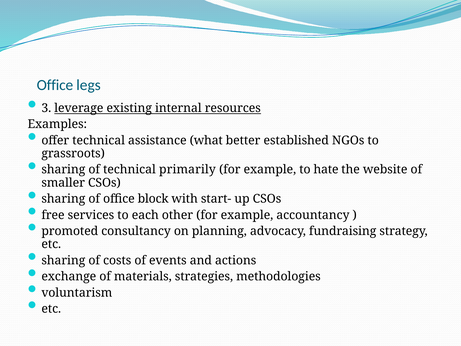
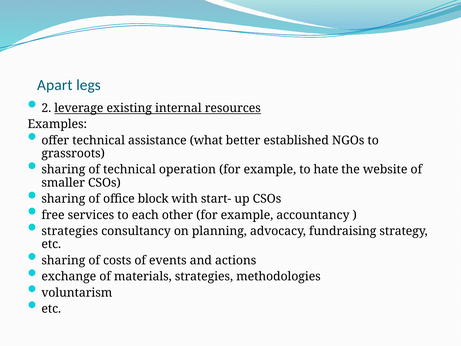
Office at (55, 85): Office -> Apart
3: 3 -> 2
primarily: primarily -> operation
promoted at (70, 231): promoted -> strategies
